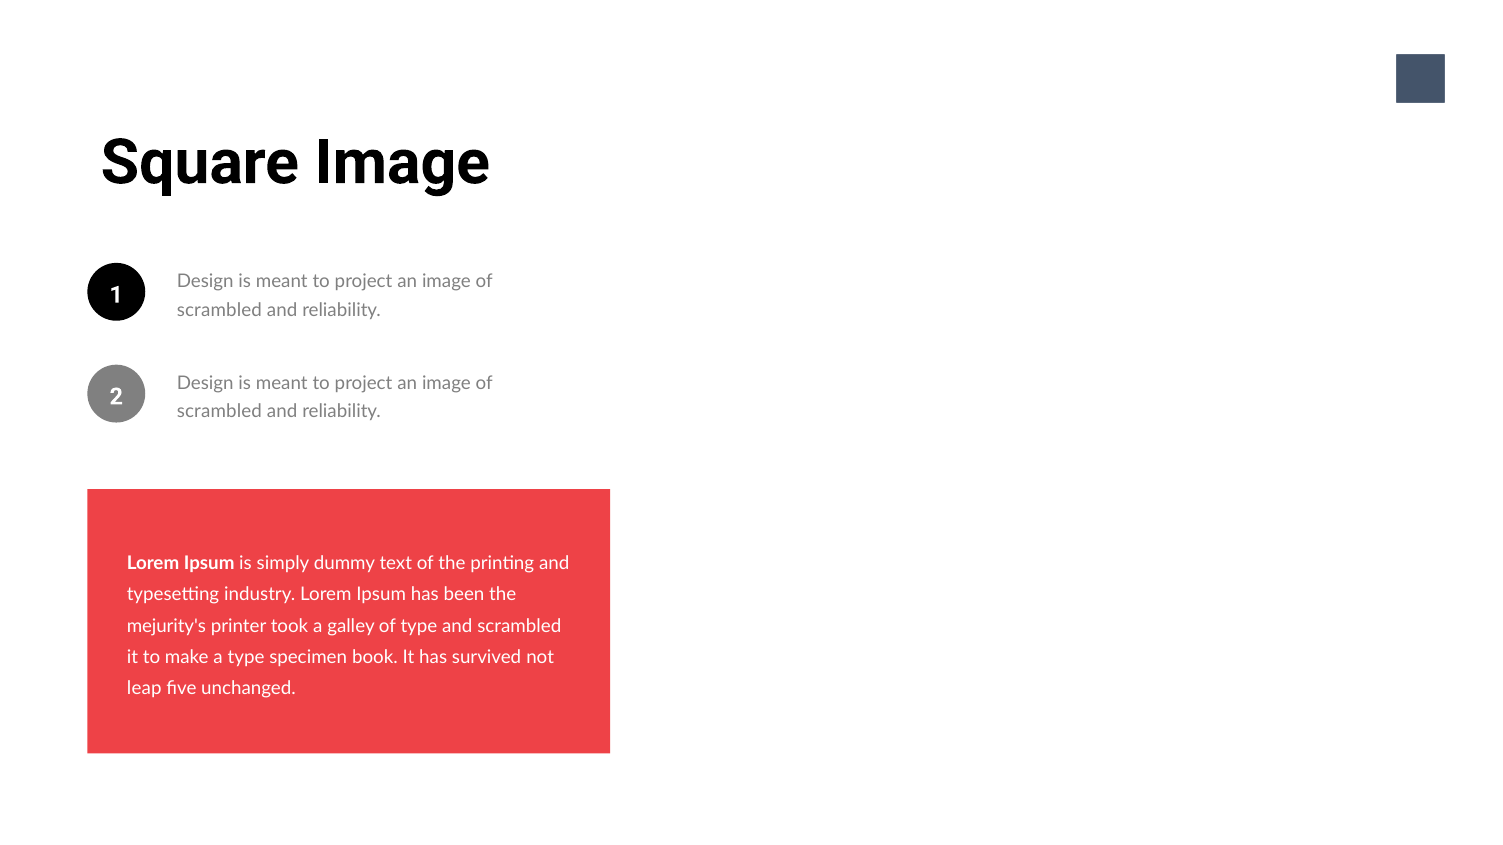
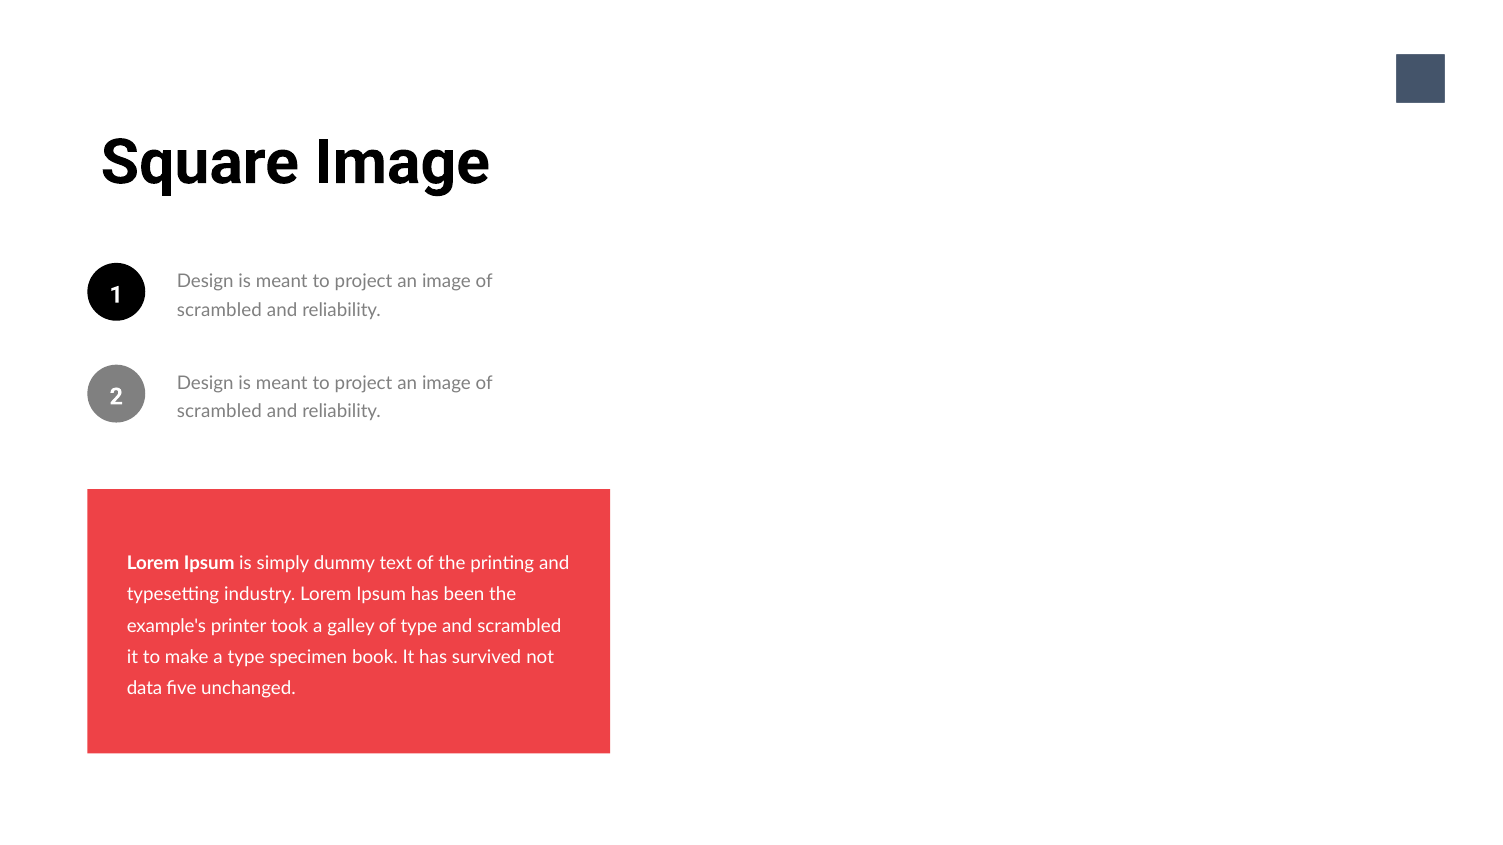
mejurity's: mejurity's -> example's
leap: leap -> data
